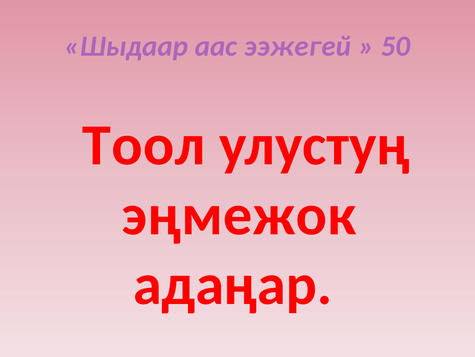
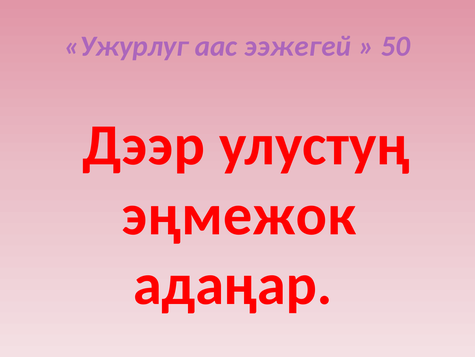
Шыдаар: Шыдаар -> Ужурлуг
Тоол: Тоол -> Дээр
